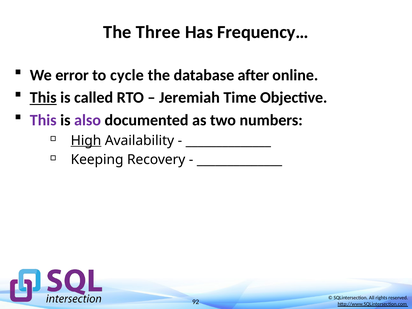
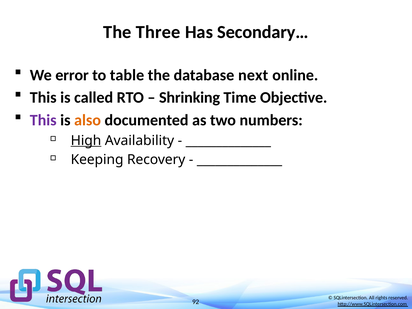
Frequency…: Frequency… -> Secondary…
cycle: cycle -> table
after: after -> next
This at (43, 98) underline: present -> none
Jeremiah: Jeremiah -> Shrinking
also colour: purple -> orange
